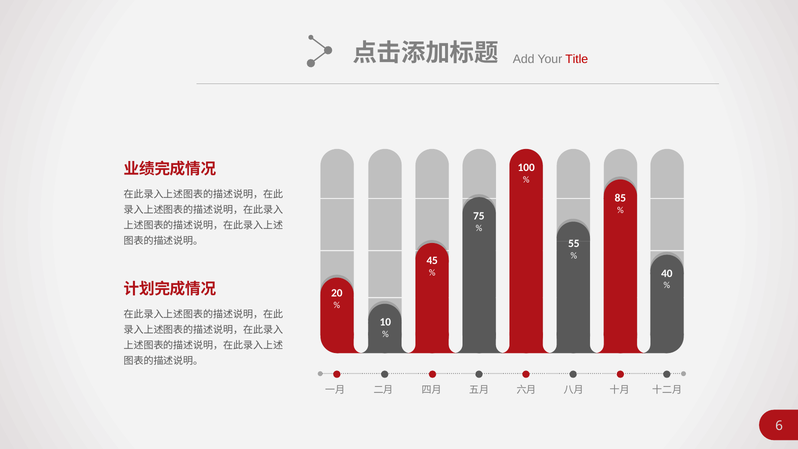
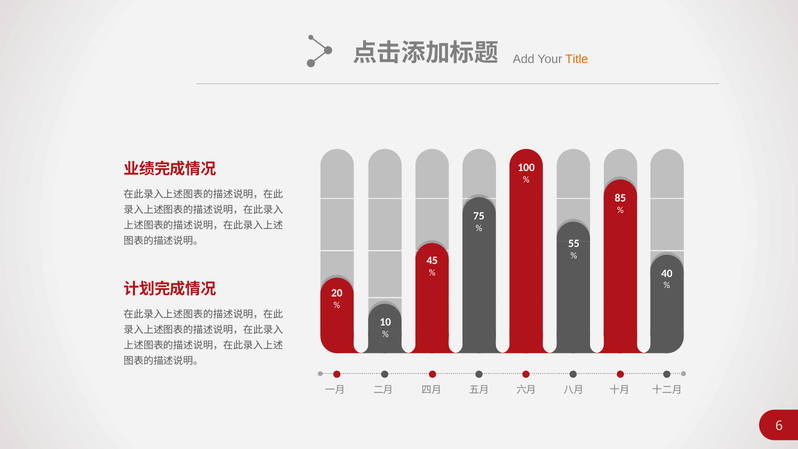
Title colour: red -> orange
